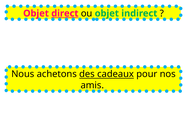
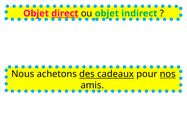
nos underline: none -> present
